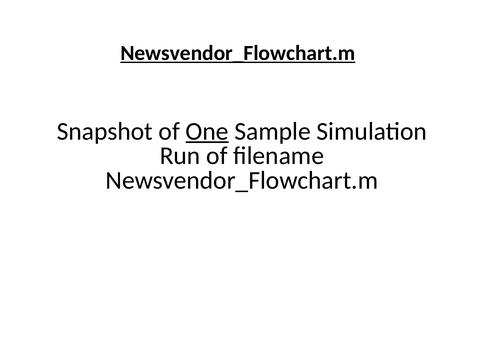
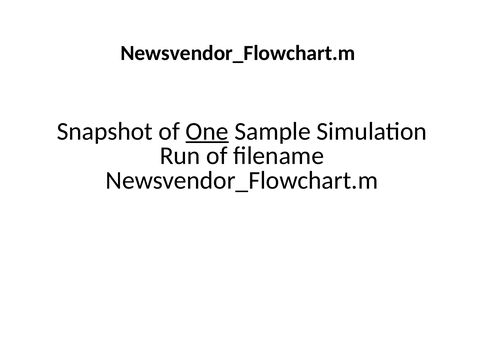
Newsvendor_Flowchart.m at (238, 53) underline: present -> none
